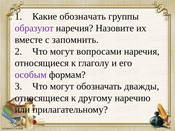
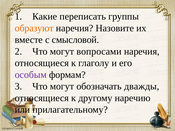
Какие обозначать: обозначать -> переписать
образуют colour: purple -> orange
запомнить: запомнить -> смысловой
